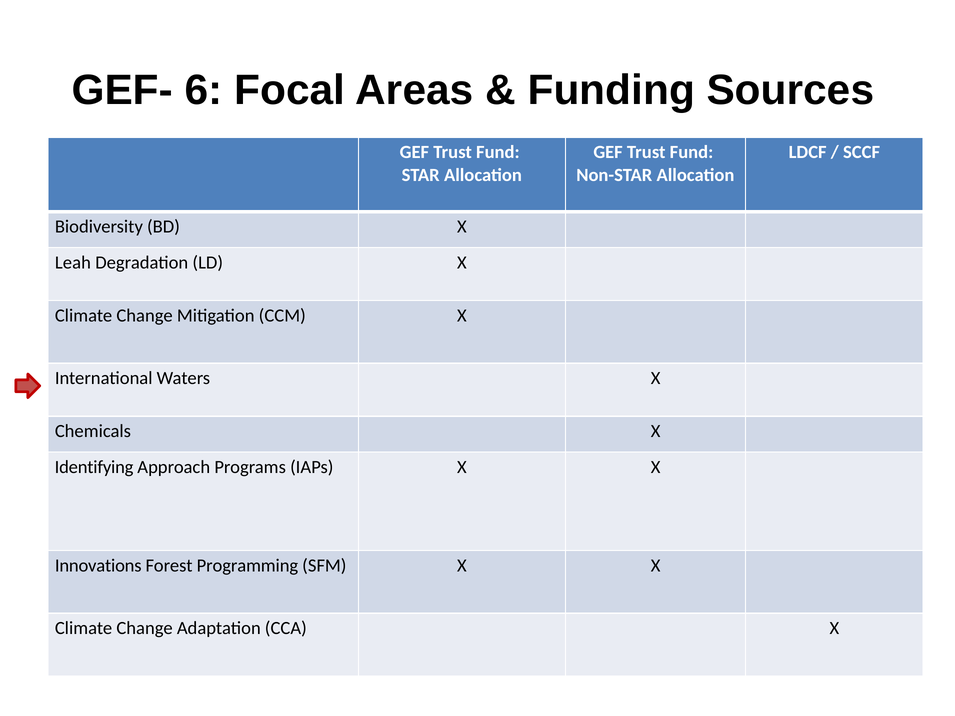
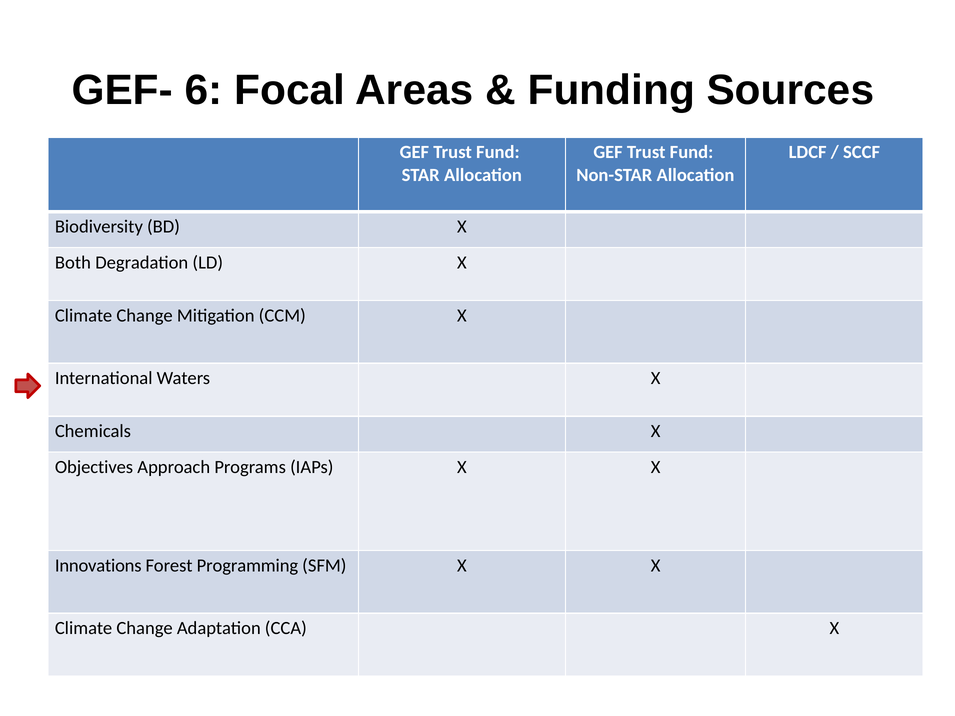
Leah: Leah -> Both
Identifying: Identifying -> Objectives
